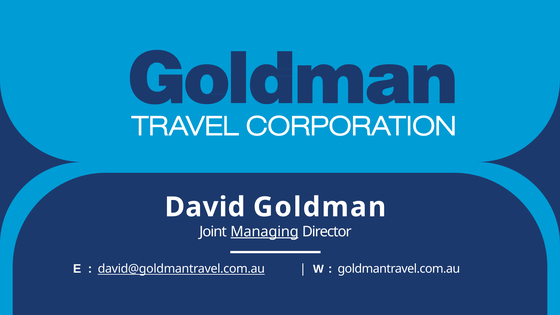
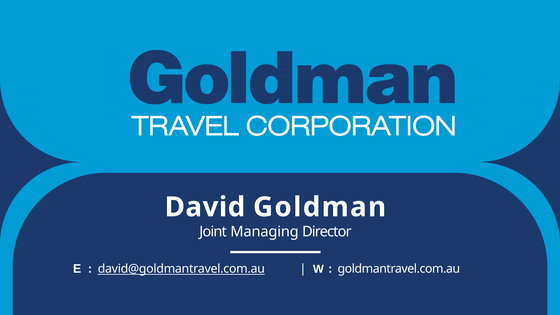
Managing underline: present -> none
